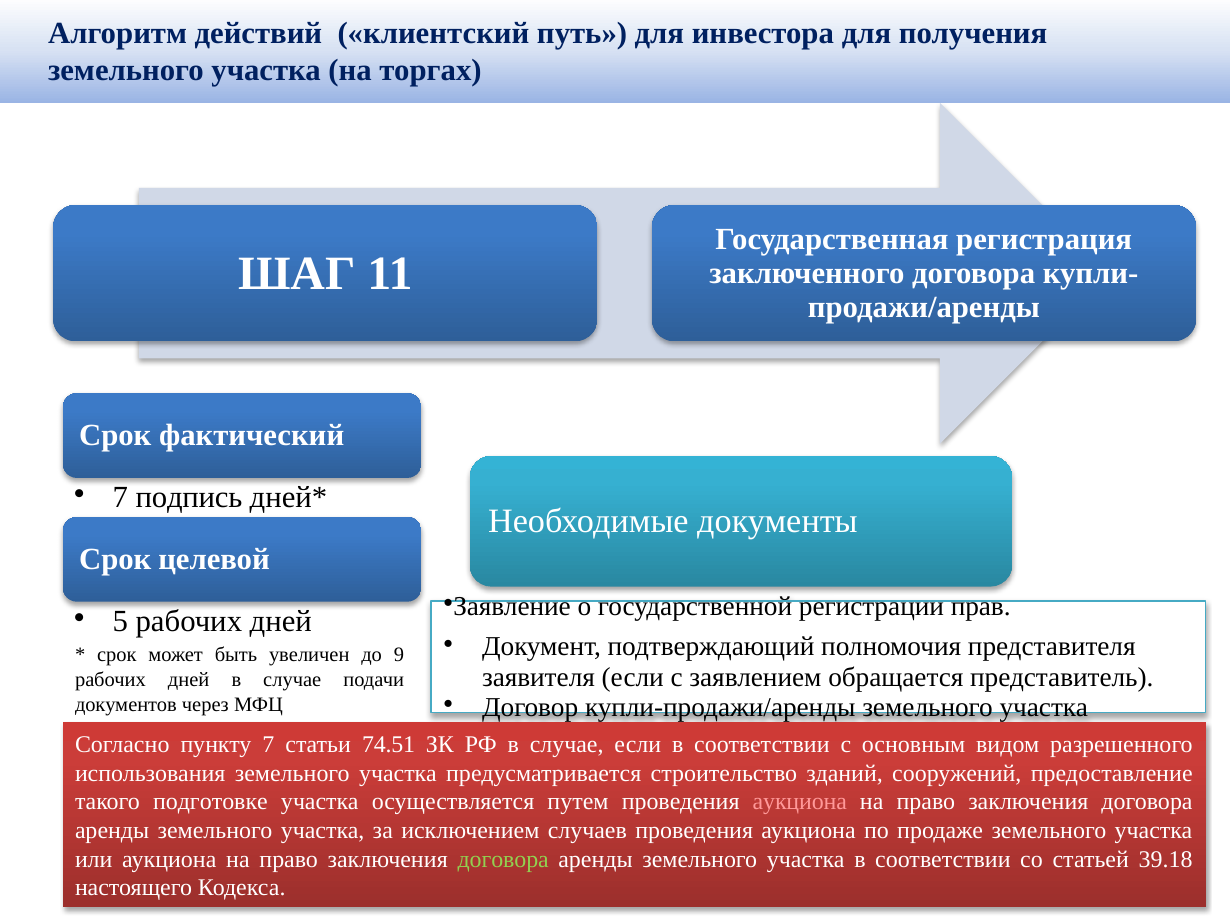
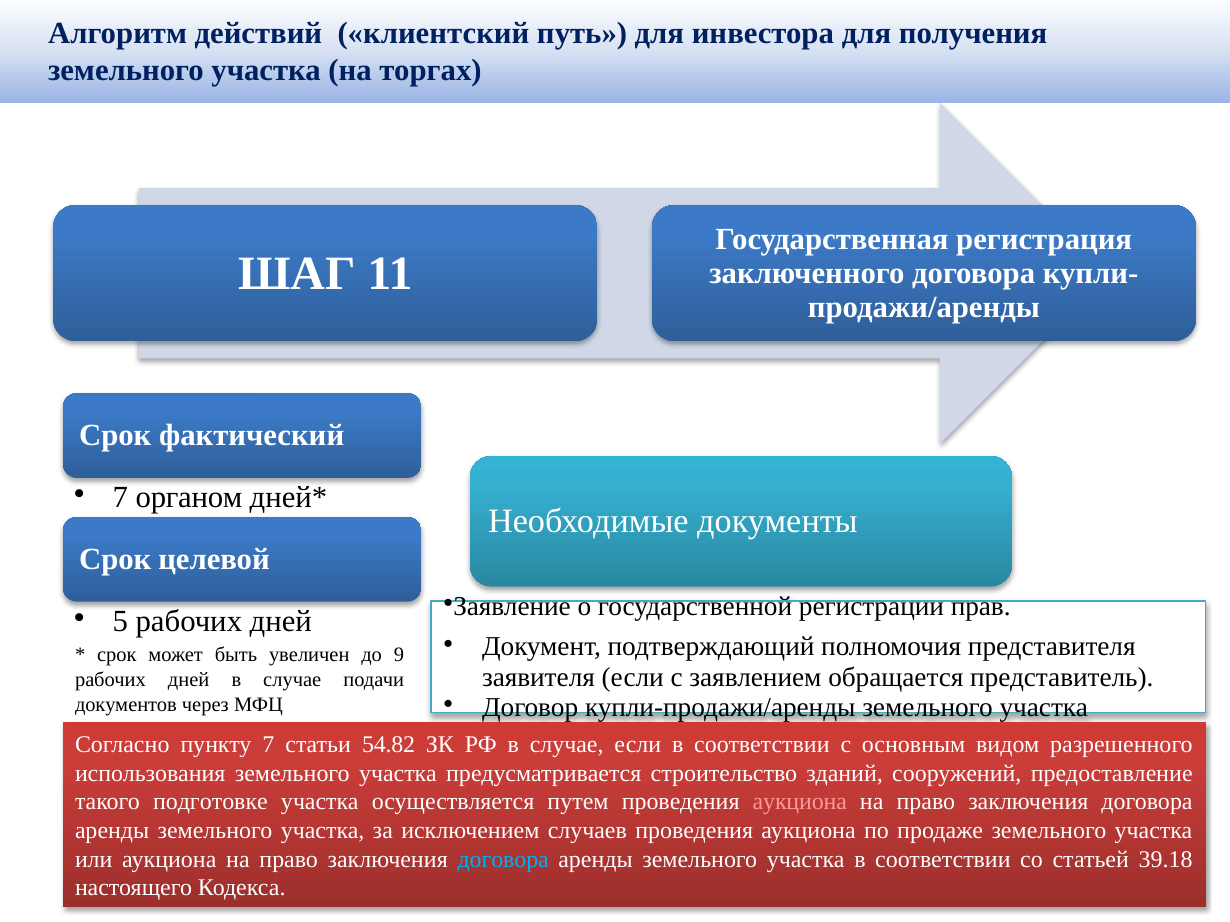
подпись: подпись -> органом
74.51: 74.51 -> 54.82
договора at (503, 860) colour: light green -> light blue
